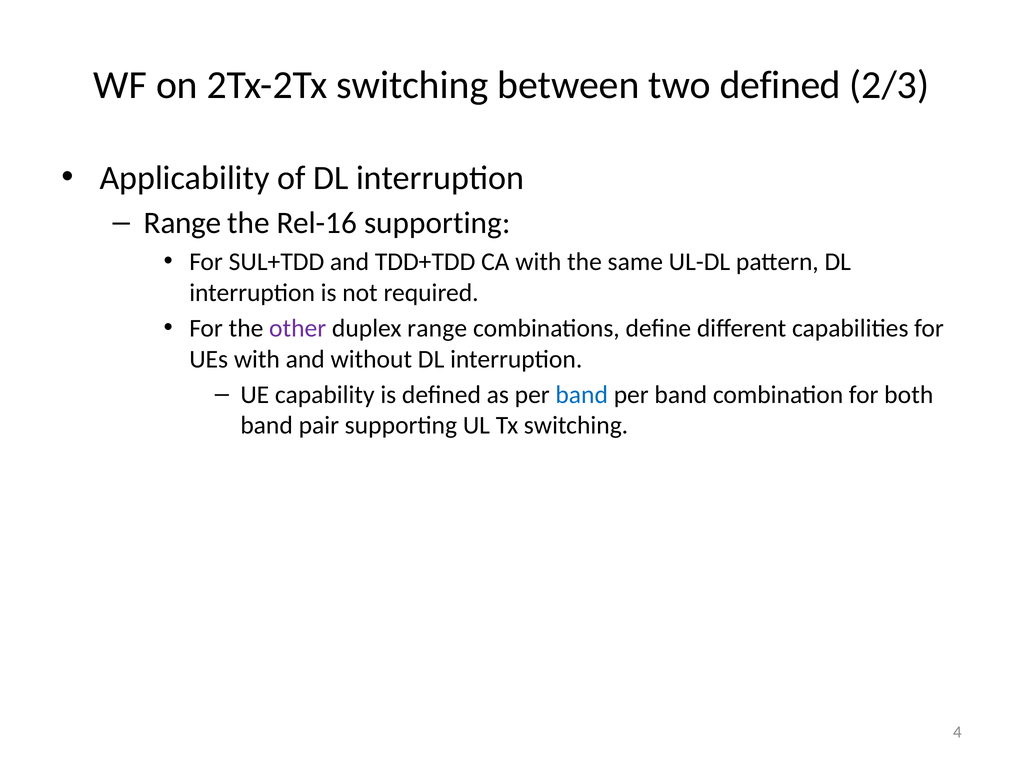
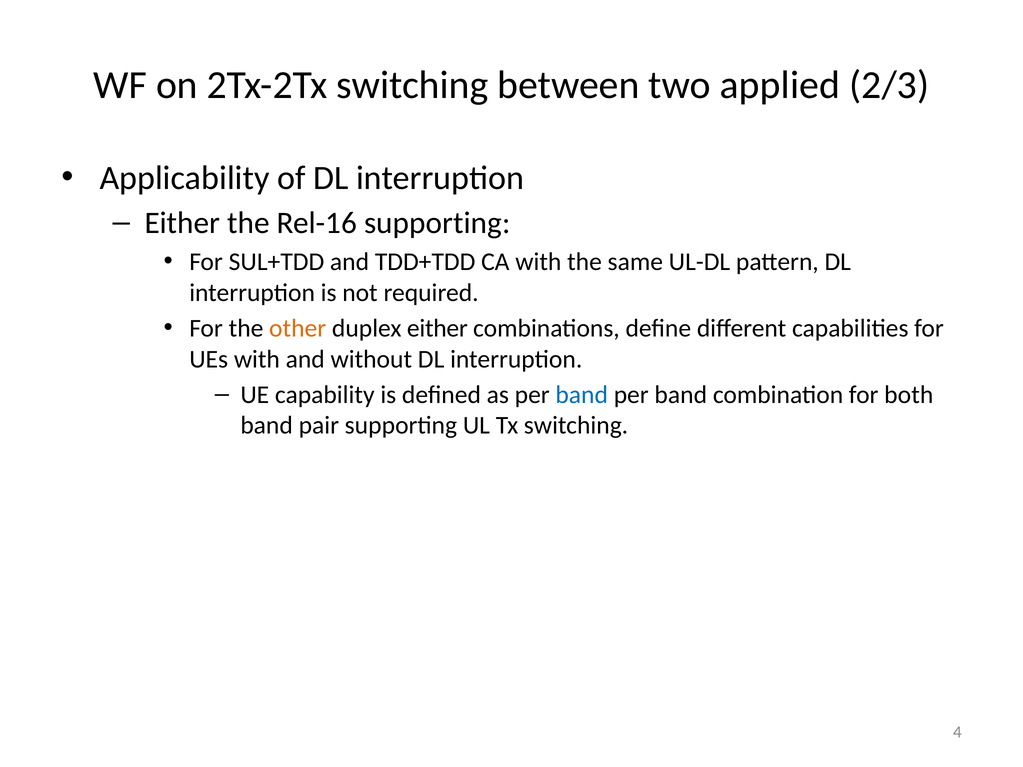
two defined: defined -> applied
Range at (183, 223): Range -> Either
other colour: purple -> orange
duplex range: range -> either
